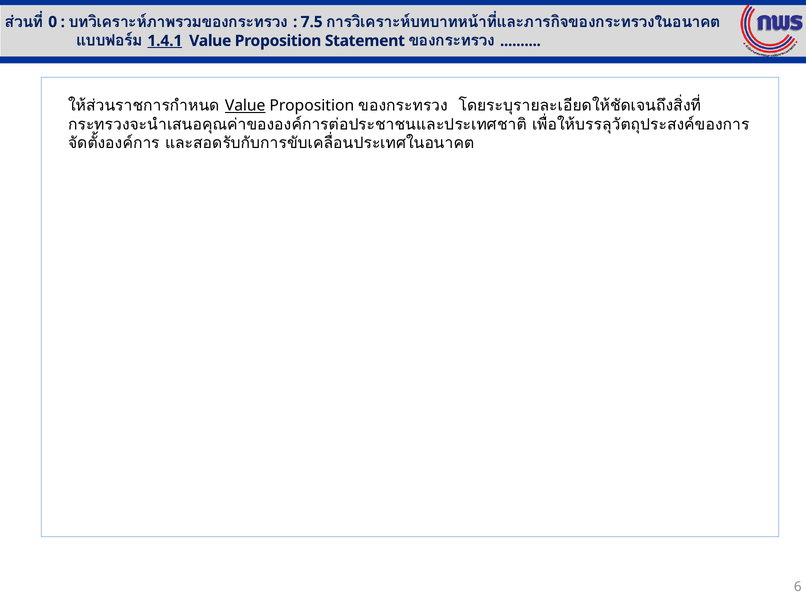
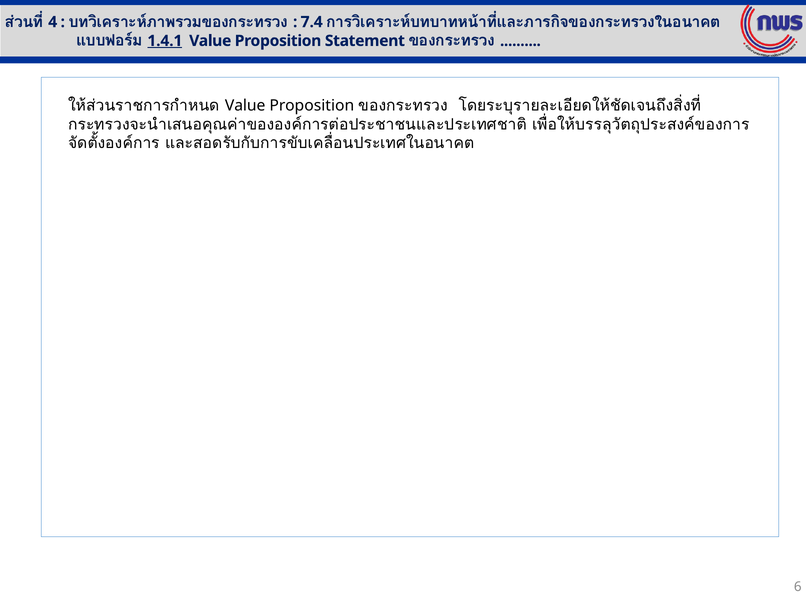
0: 0 -> 4
7.5: 7.5 -> 7.4
Value at (245, 106) underline: present -> none
